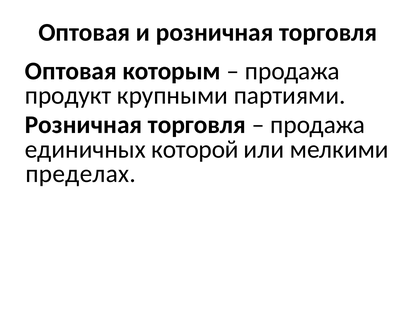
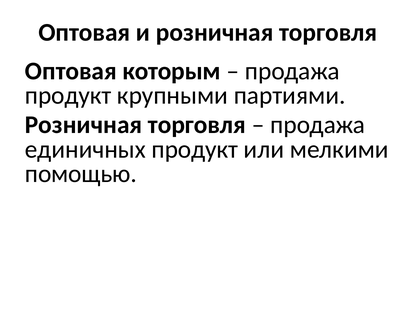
единичных которой: которой -> продукт
пределах: пределах -> помощью
